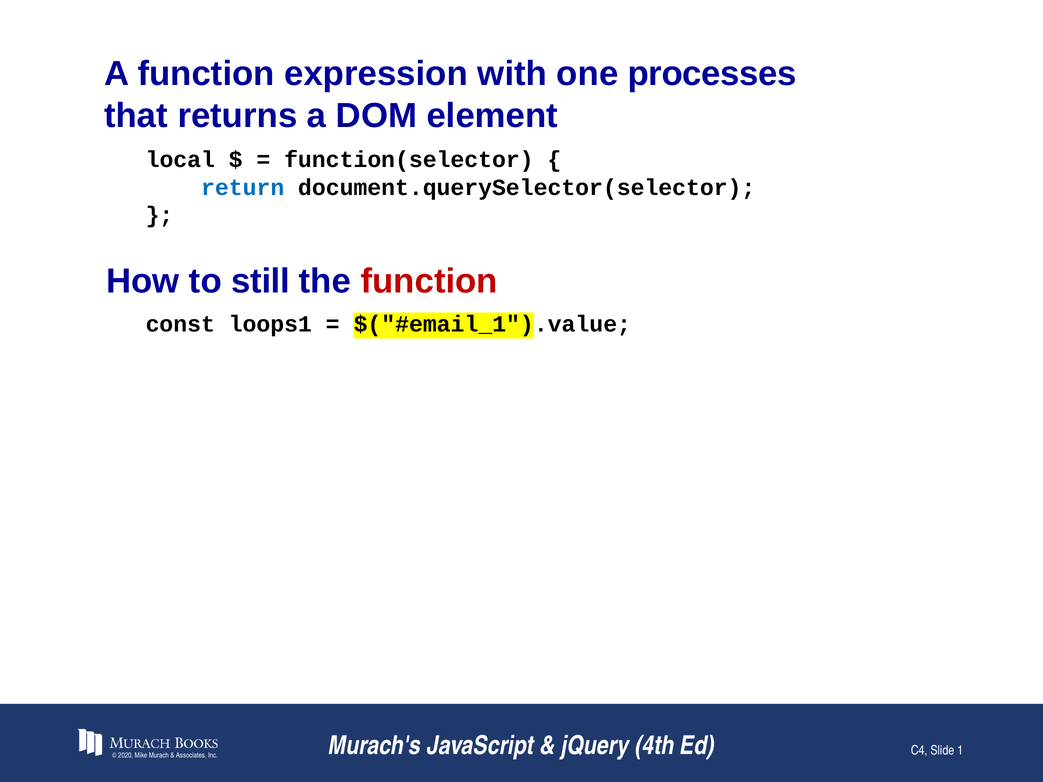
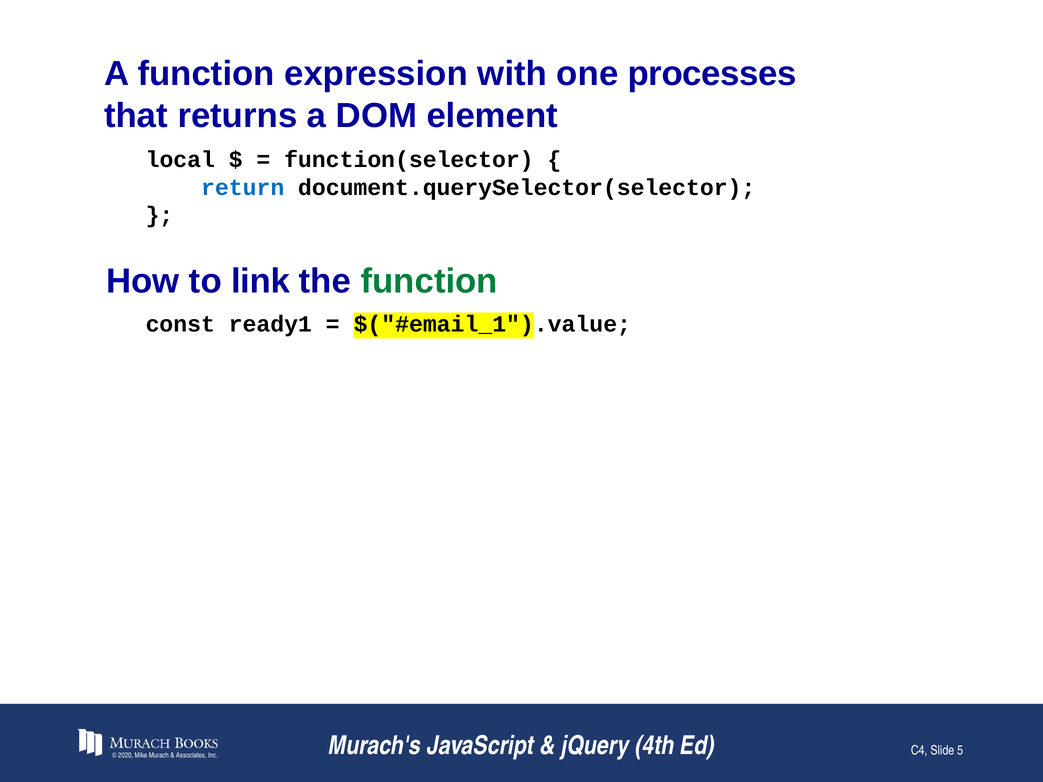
still: still -> link
function at (429, 281) colour: red -> green
loops1: loops1 -> ready1
1: 1 -> 5
